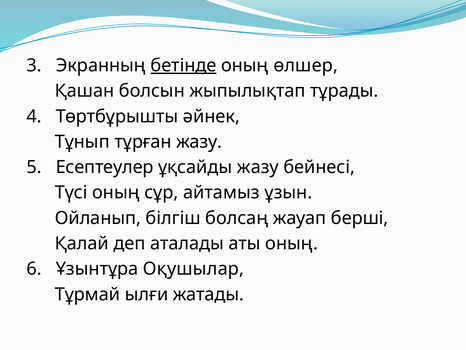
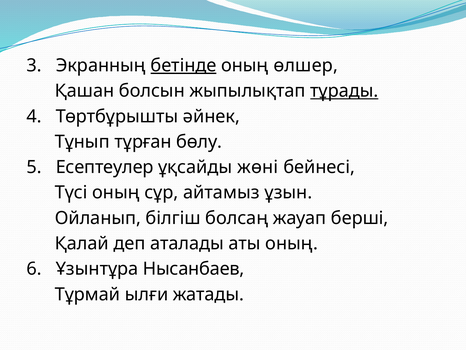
тұрады underline: none -> present
тұрған жазу: жазу -> бөлу
ұқсайды жазу: жазу -> жөні
Оқушылар: Оқушылар -> Нысанбаев
